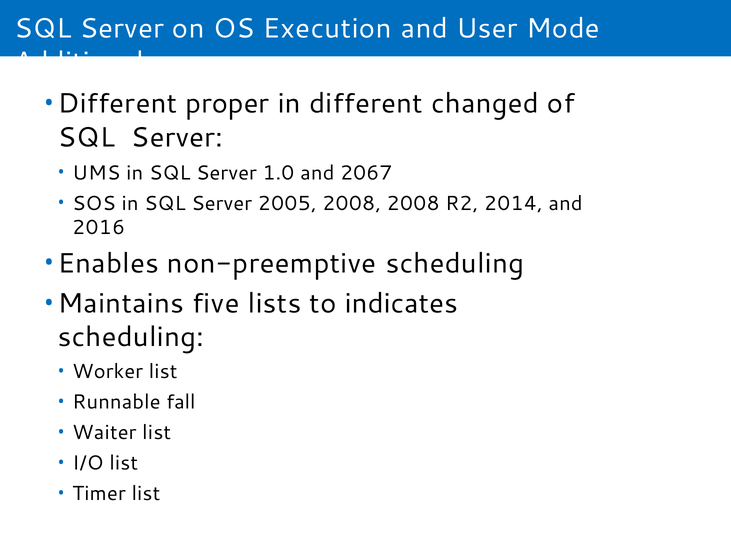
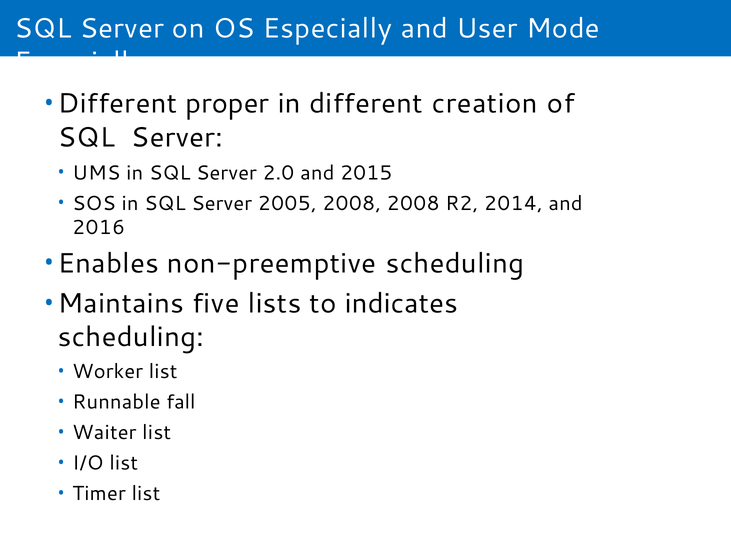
OS Execution: Execution -> Especially
Additional at (79, 62): Additional -> Especially
changed: changed -> creation
1.0: 1.0 -> 2.0
2067: 2067 -> 2015
